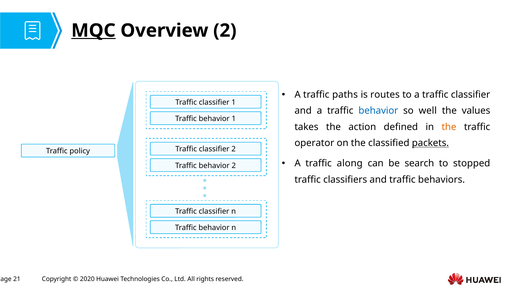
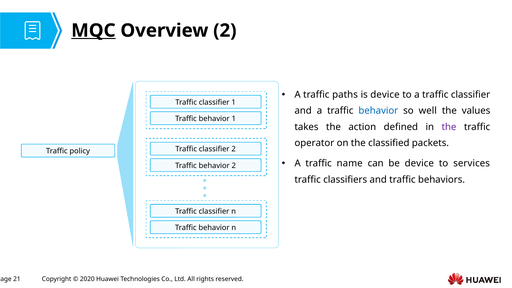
is routes: routes -> device
the at (449, 127) colour: orange -> purple
packets underline: present -> none
along: along -> name
be search: search -> device
stopped: stopped -> services
